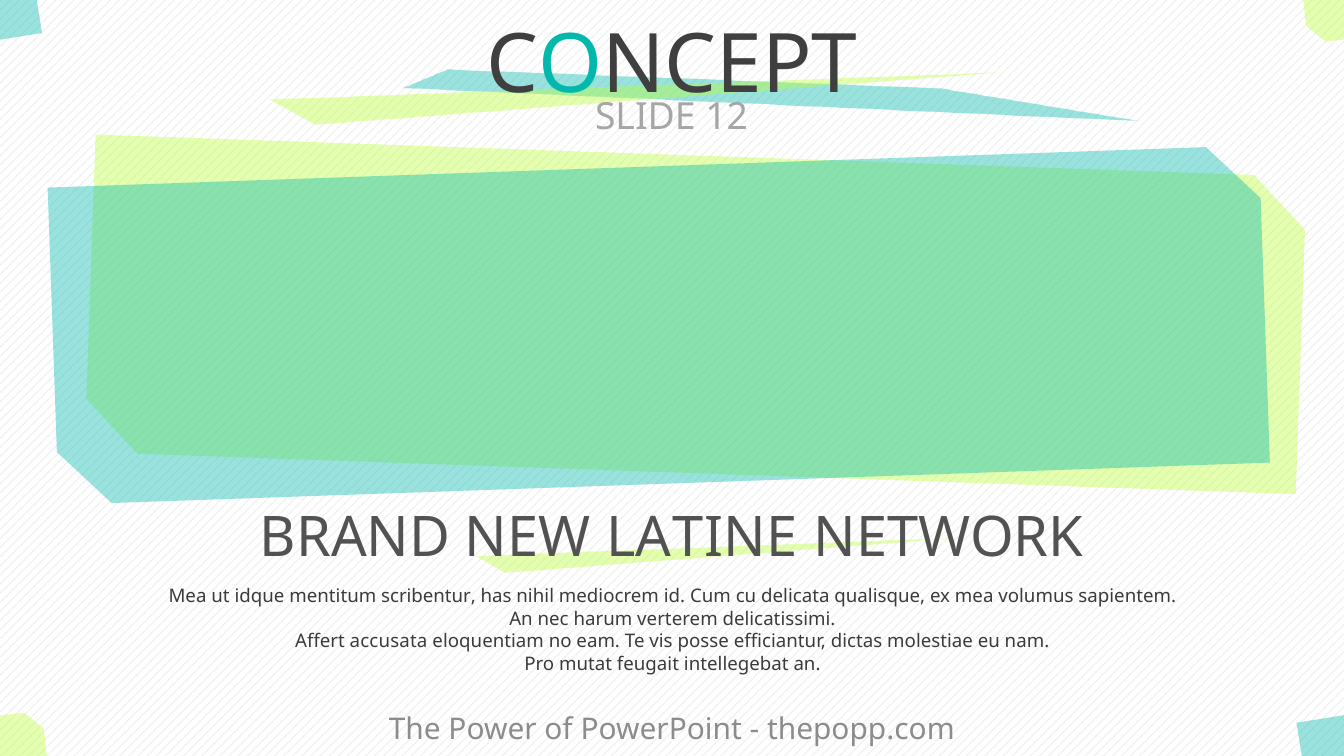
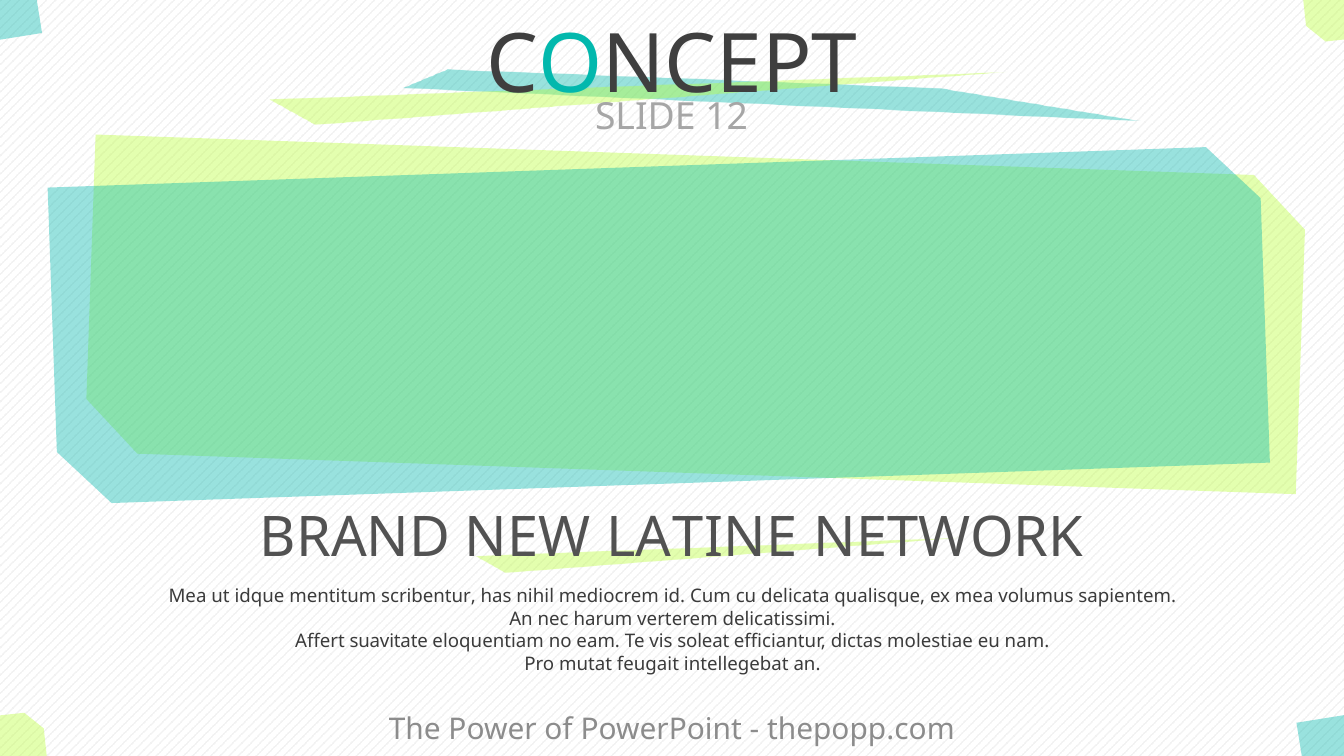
accusata: accusata -> suavitate
posse: posse -> soleat
